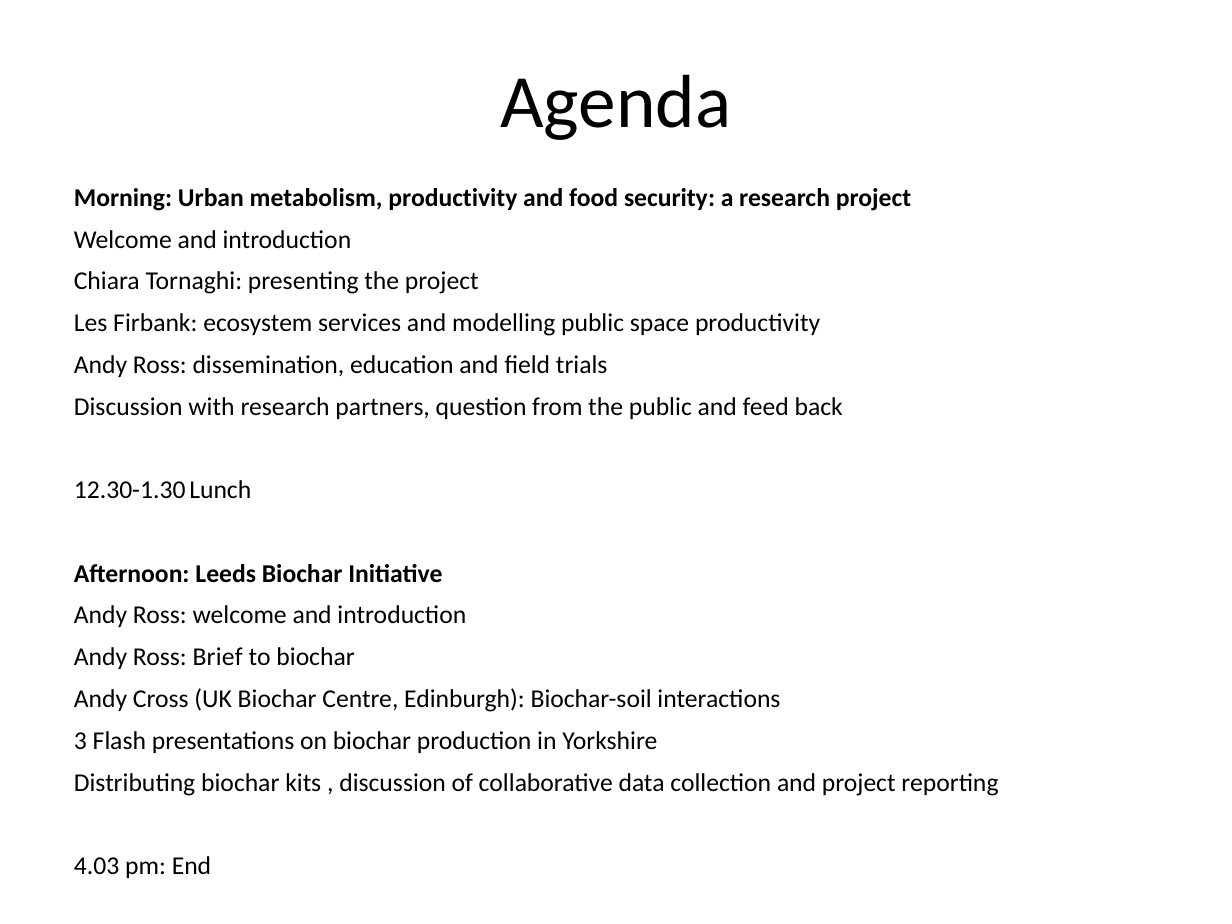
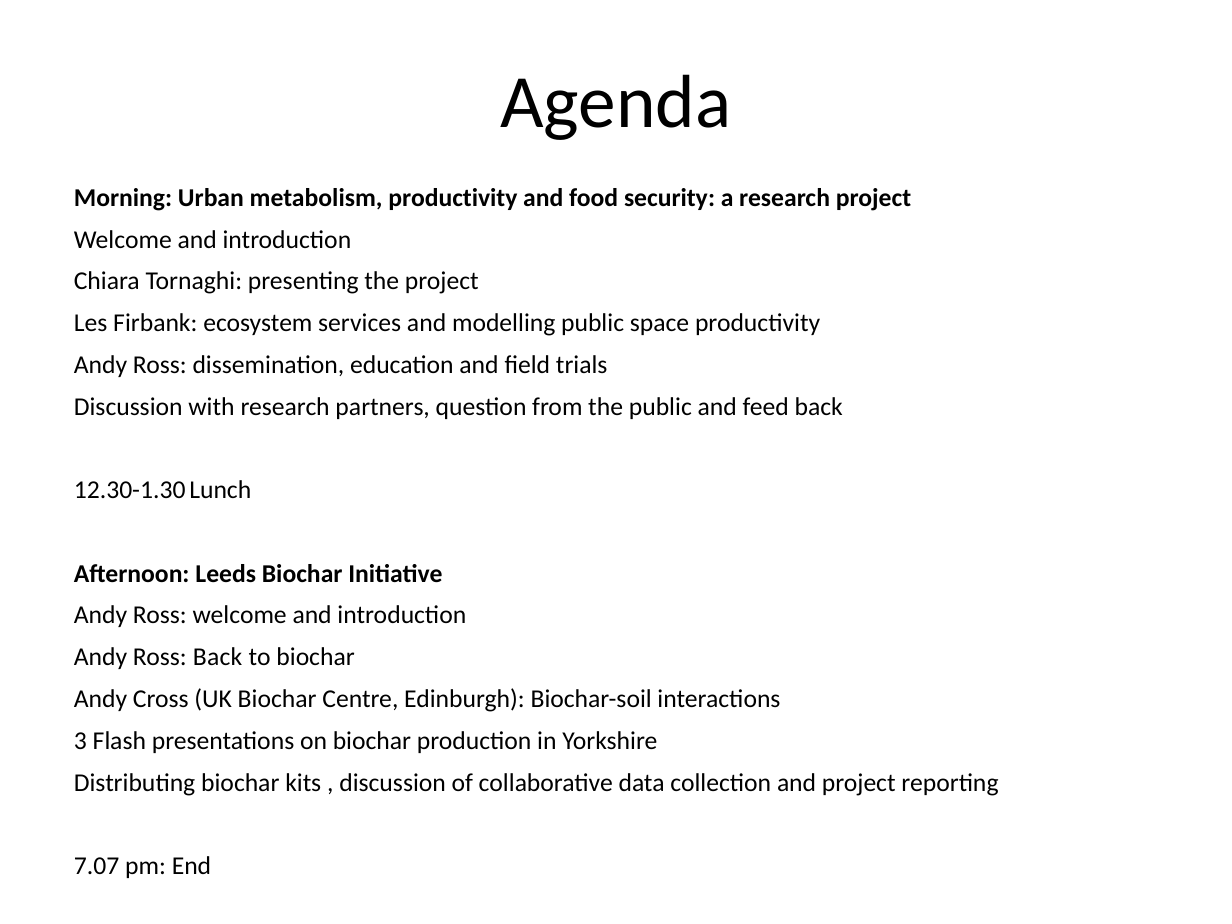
Ross Brief: Brief -> Back
4.03: 4.03 -> 7.07
